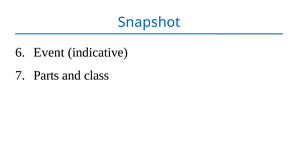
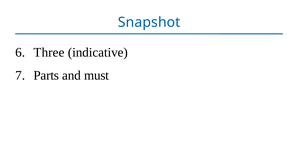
Event: Event -> Three
class: class -> must
